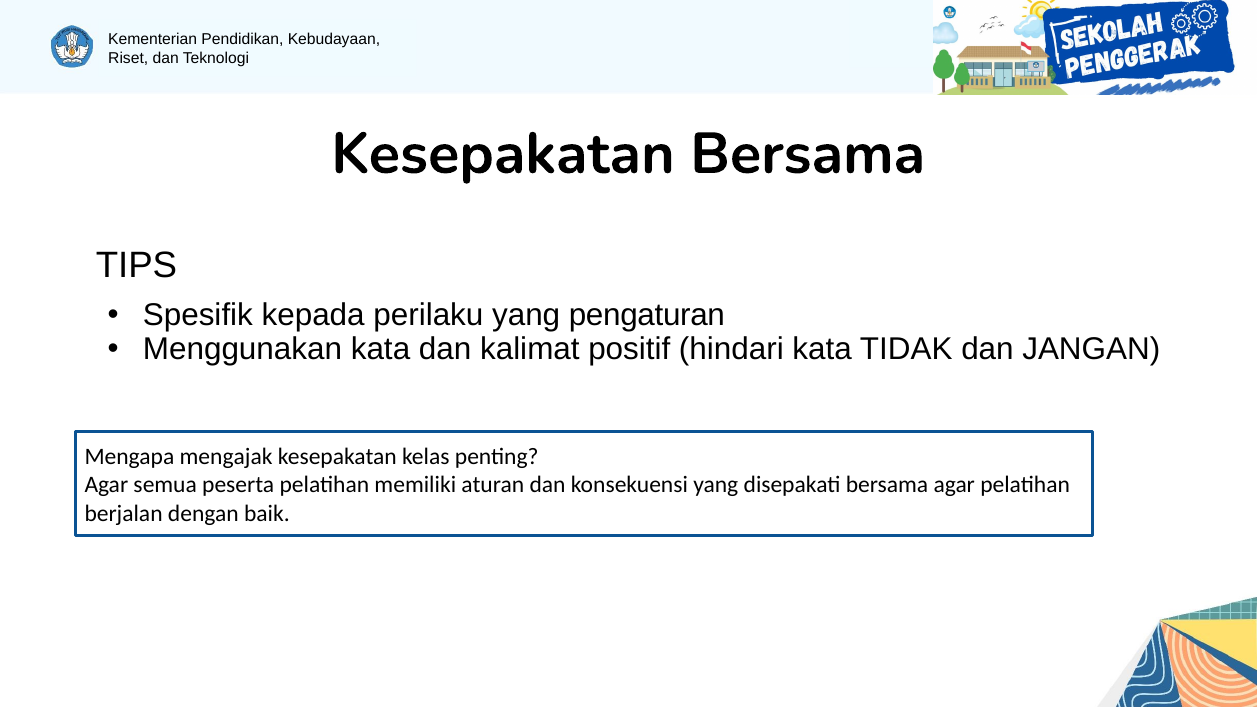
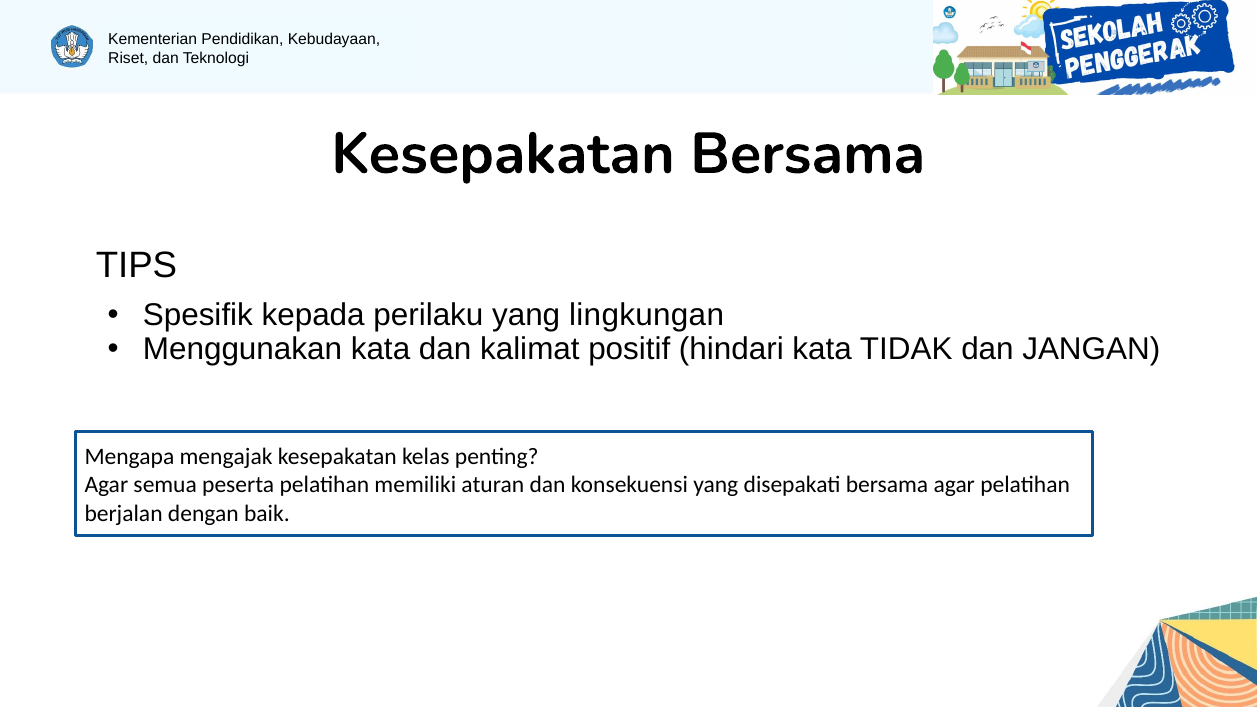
pengaturan: pengaturan -> lingkungan
